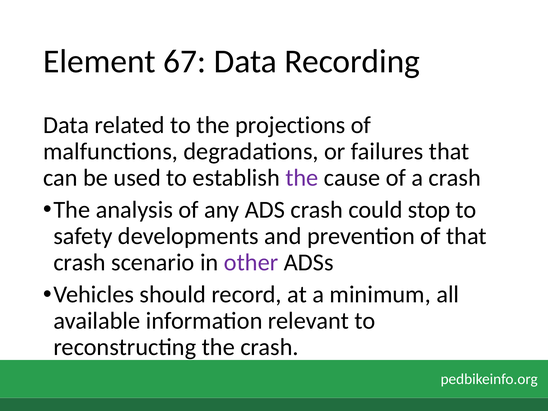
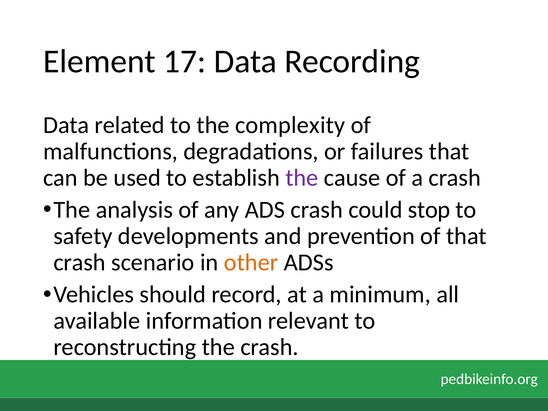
67: 67 -> 17
projections: projections -> complexity
other colour: purple -> orange
